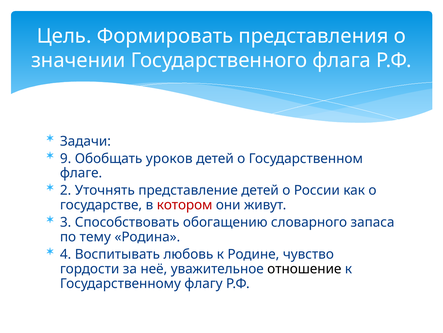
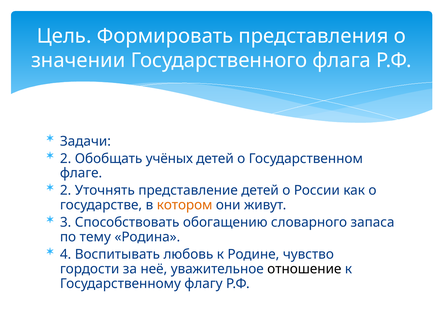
9 at (66, 158): 9 -> 2
уроков: уроков -> учёных
котором colour: red -> orange
